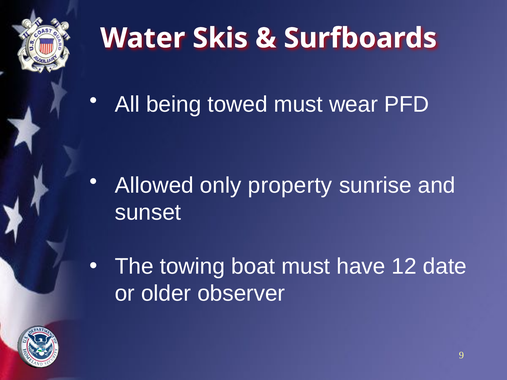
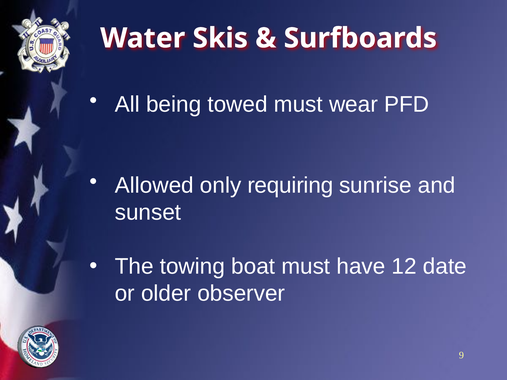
property: property -> requiring
